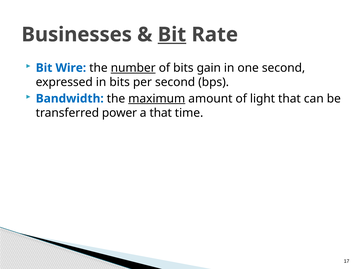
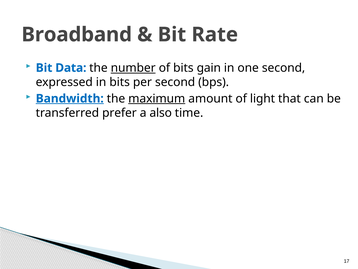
Businesses: Businesses -> Broadband
Bit at (172, 35) underline: present -> none
Wire: Wire -> Data
Bandwidth underline: none -> present
power: power -> prefer
a that: that -> also
